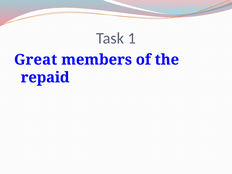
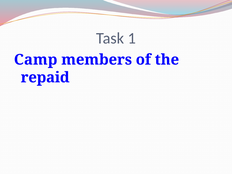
Great: Great -> Camp
